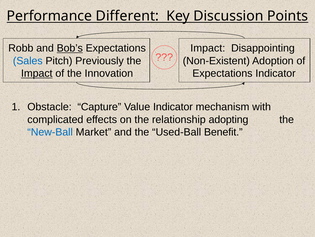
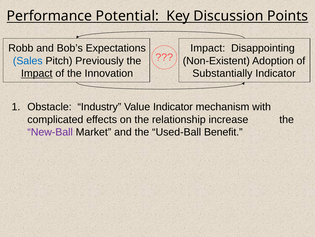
Different: Different -> Potential
Bob’s underline: present -> none
Expectations at (222, 73): Expectations -> Substantially
Capture: Capture -> Industry
adopting: adopting -> increase
New-Ball colour: blue -> purple
